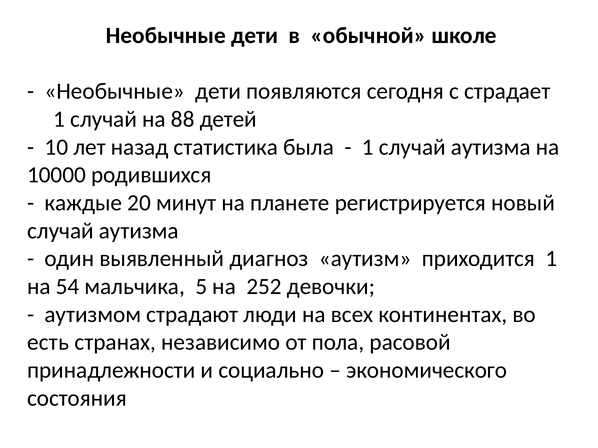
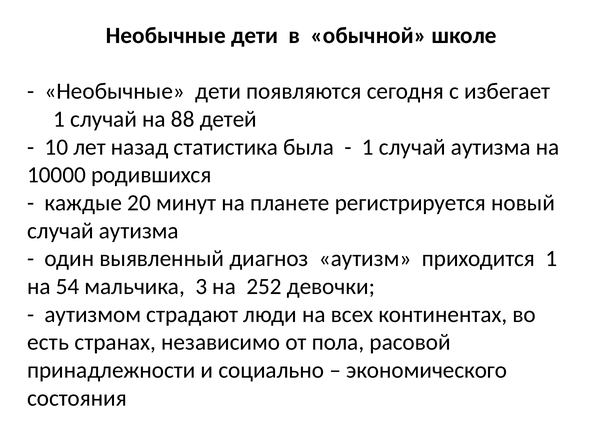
страдает: страдает -> избегает
5: 5 -> 3
